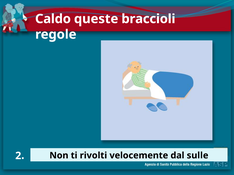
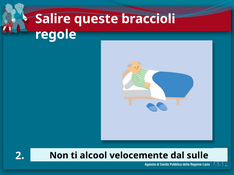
Caldo: Caldo -> Salire
rivolti: rivolti -> alcool
